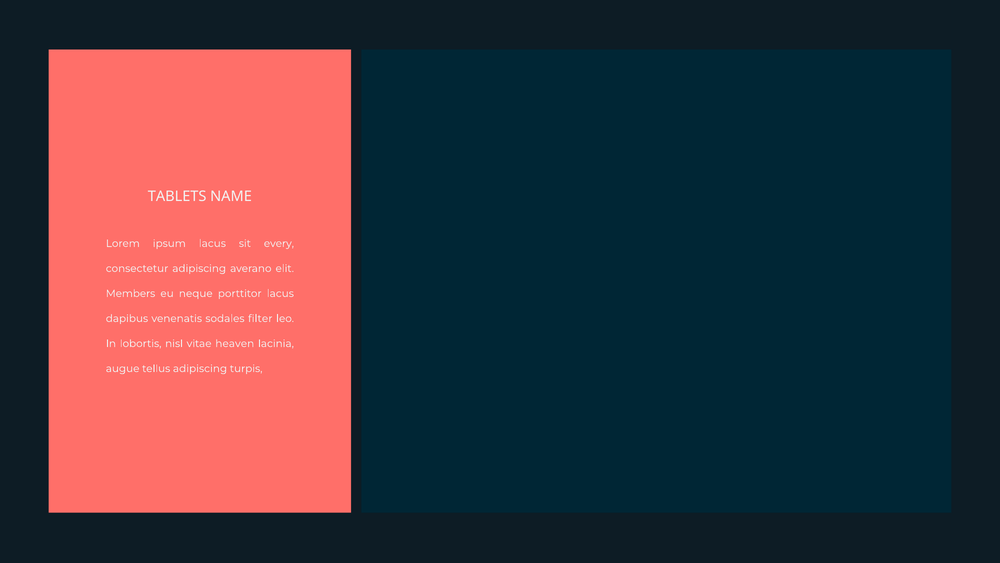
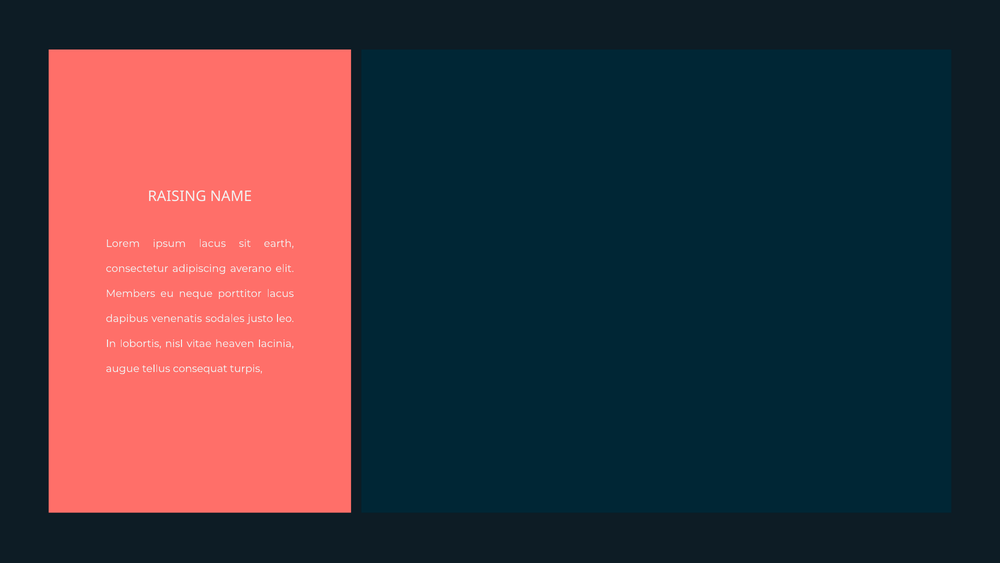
TABLETS: TABLETS -> RAISING
every: every -> earth
filter: filter -> justo
tellus adipiscing: adipiscing -> consequat
